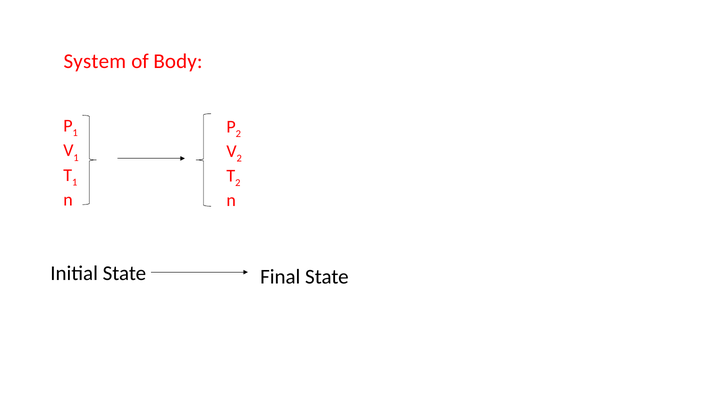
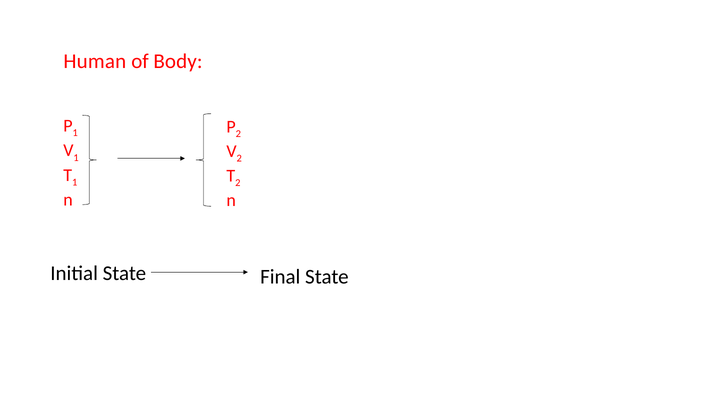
System: System -> Human
